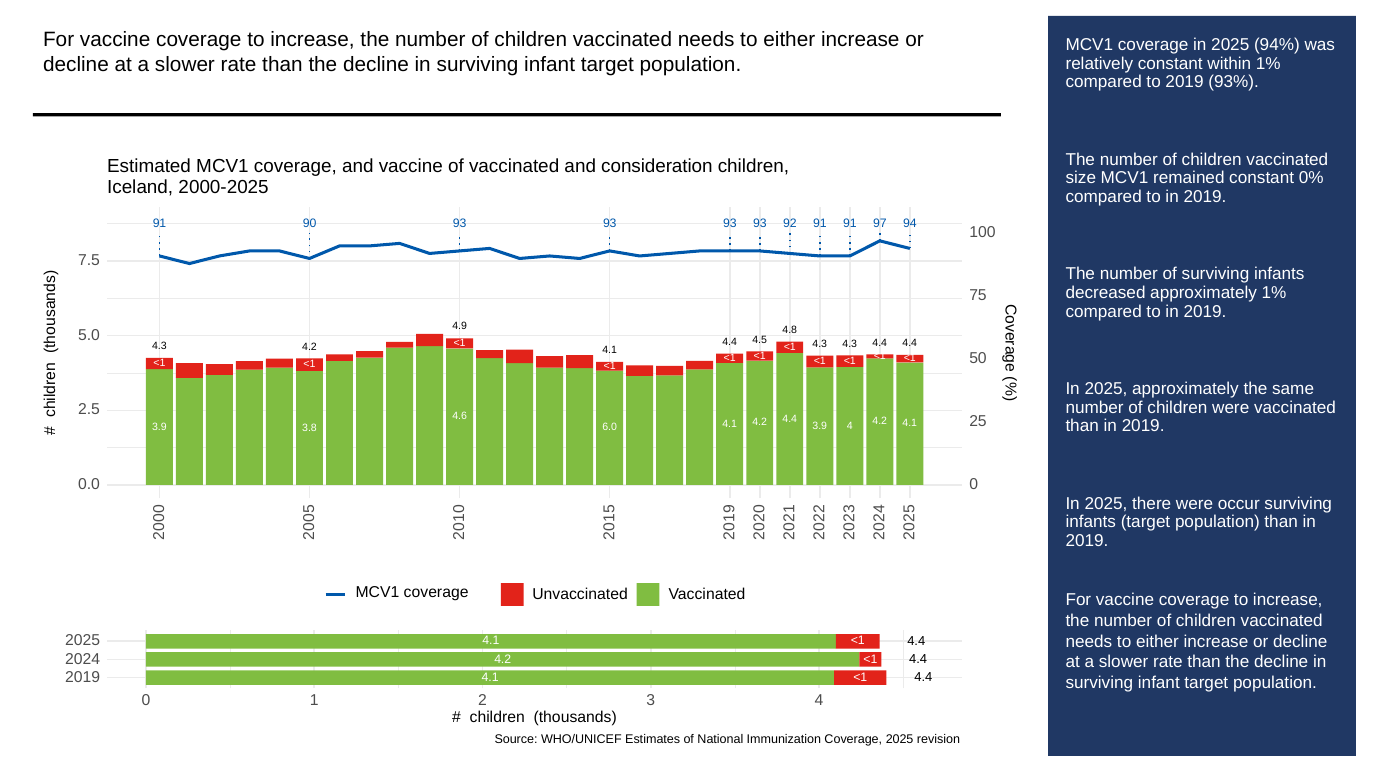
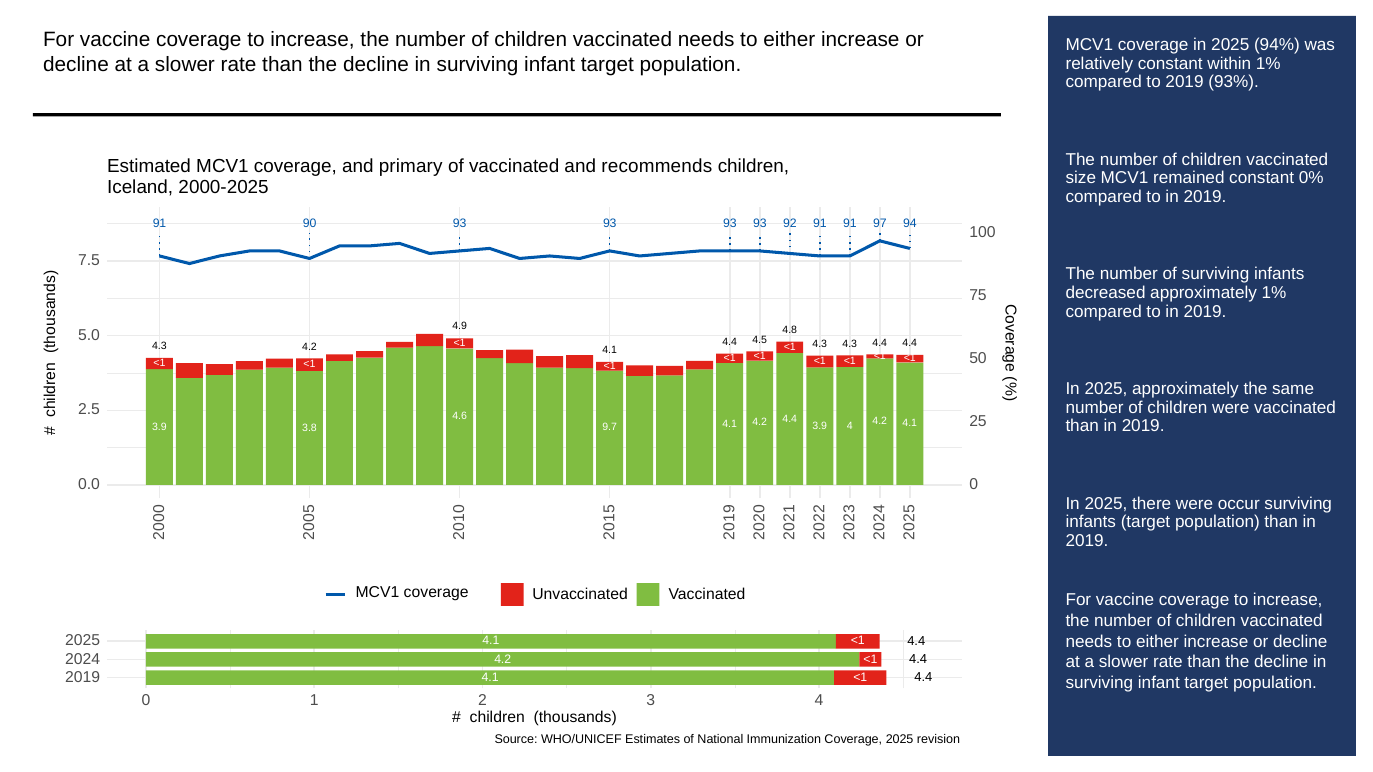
and vaccine: vaccine -> primary
consideration: consideration -> recommends
6.0: 6.0 -> 9.7
